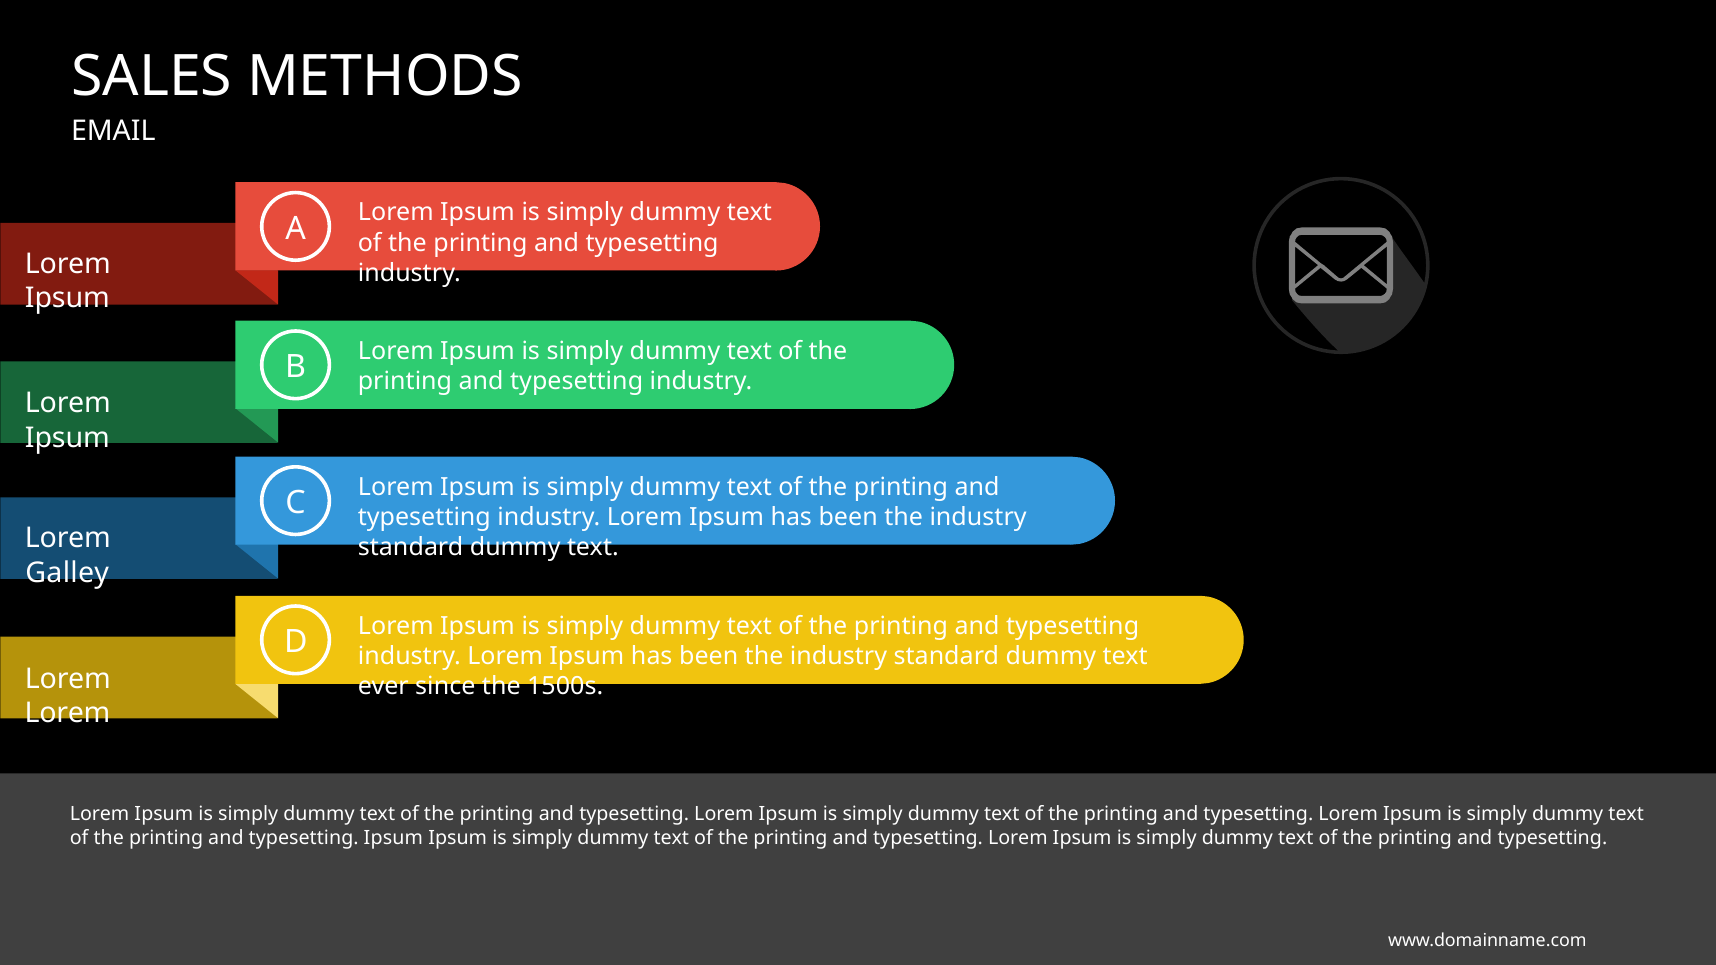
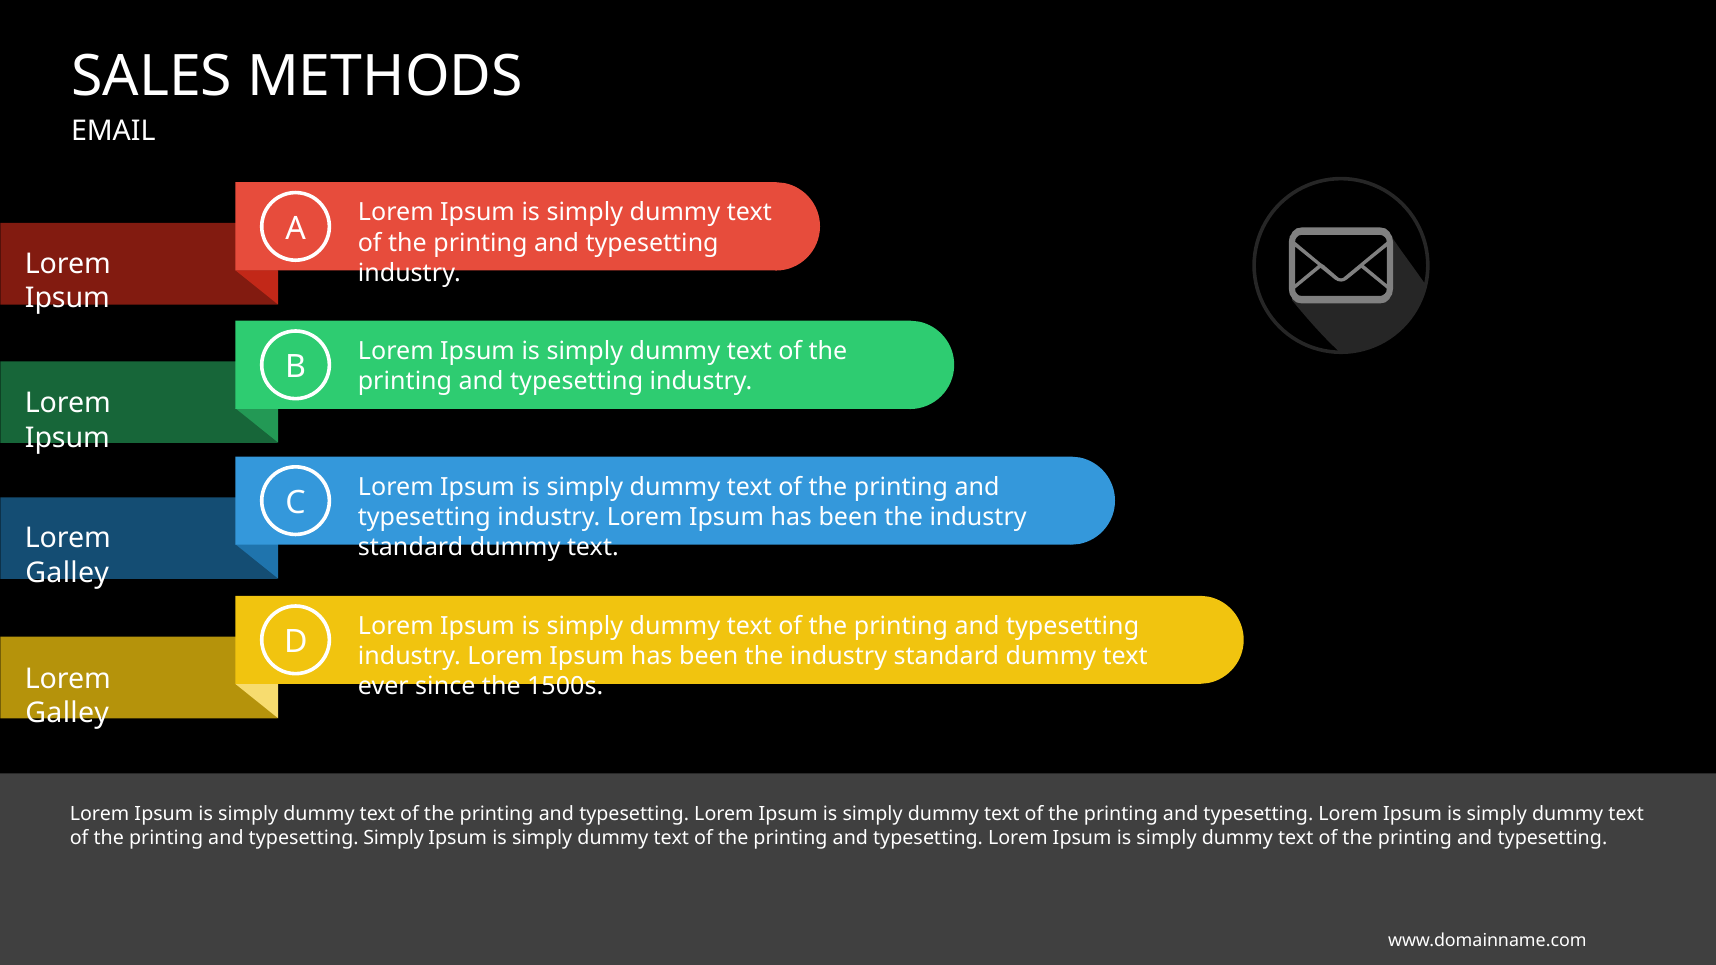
Lorem at (68, 713): Lorem -> Galley
typesetting Ipsum: Ipsum -> Simply
